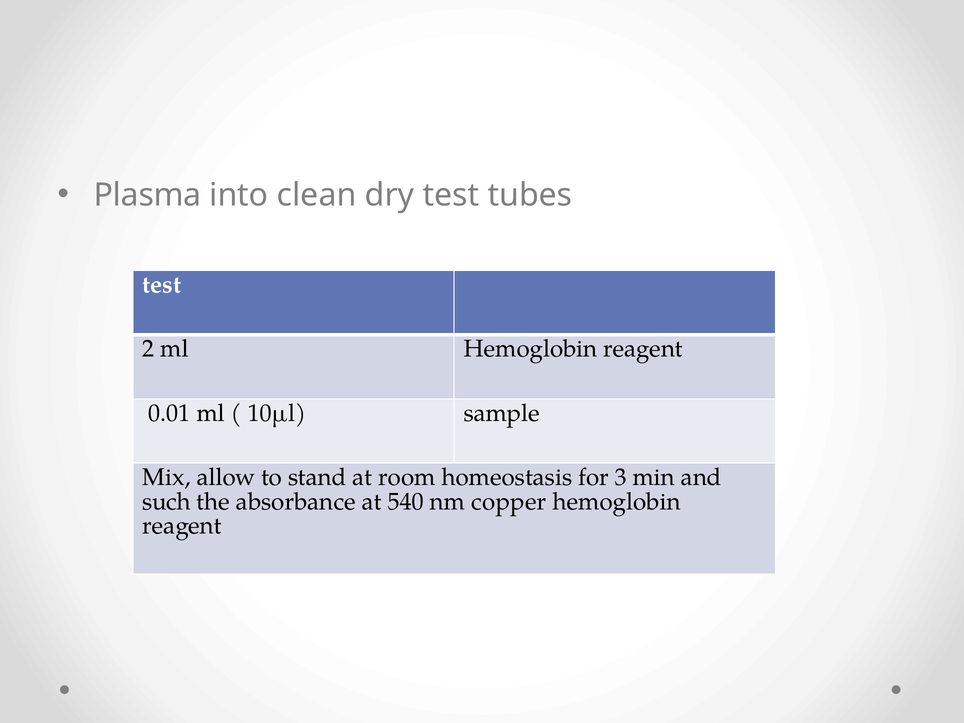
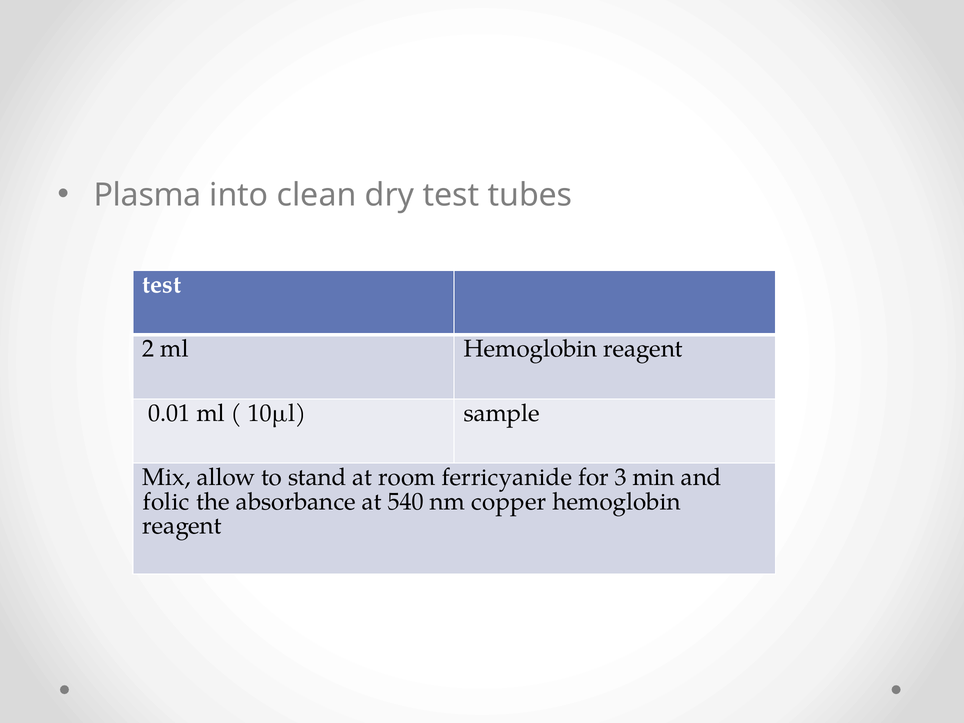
homeostasis: homeostasis -> ferricyanide
such: such -> folic
